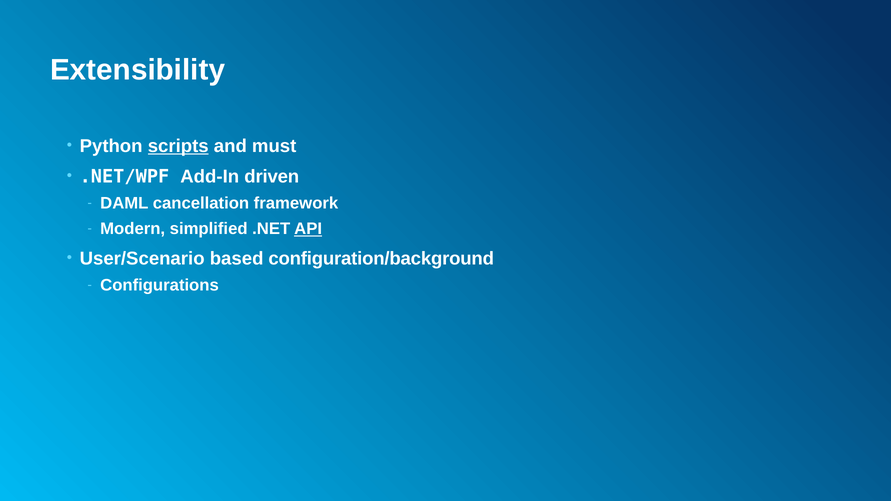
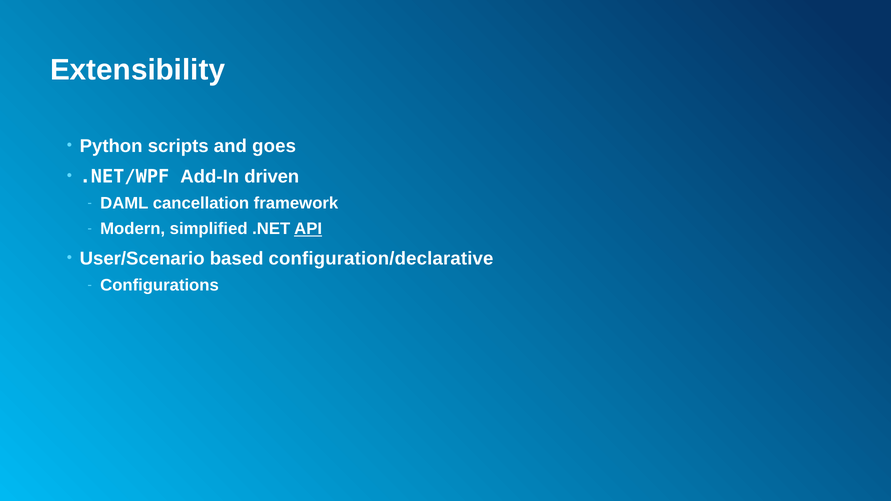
scripts underline: present -> none
must: must -> goes
configuration/background: configuration/background -> configuration/declarative
